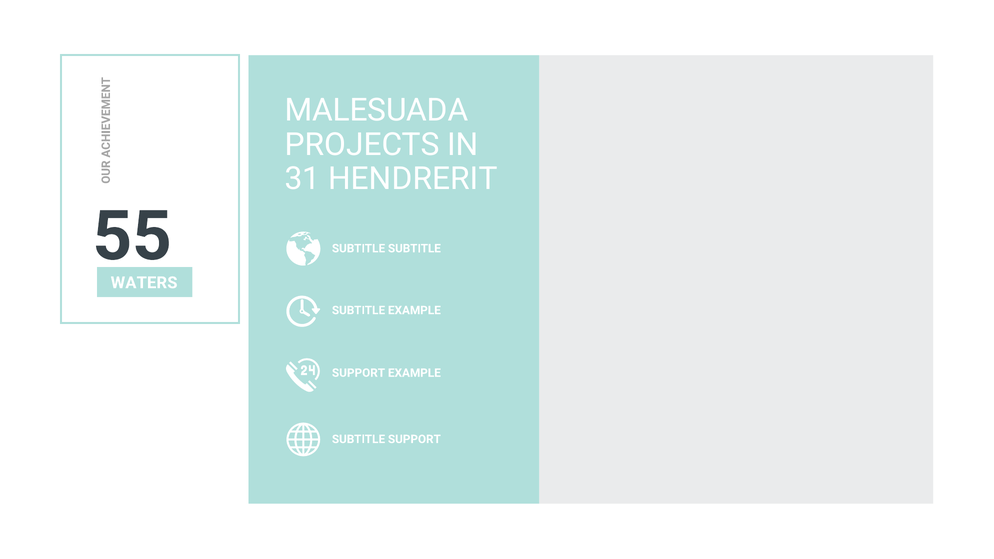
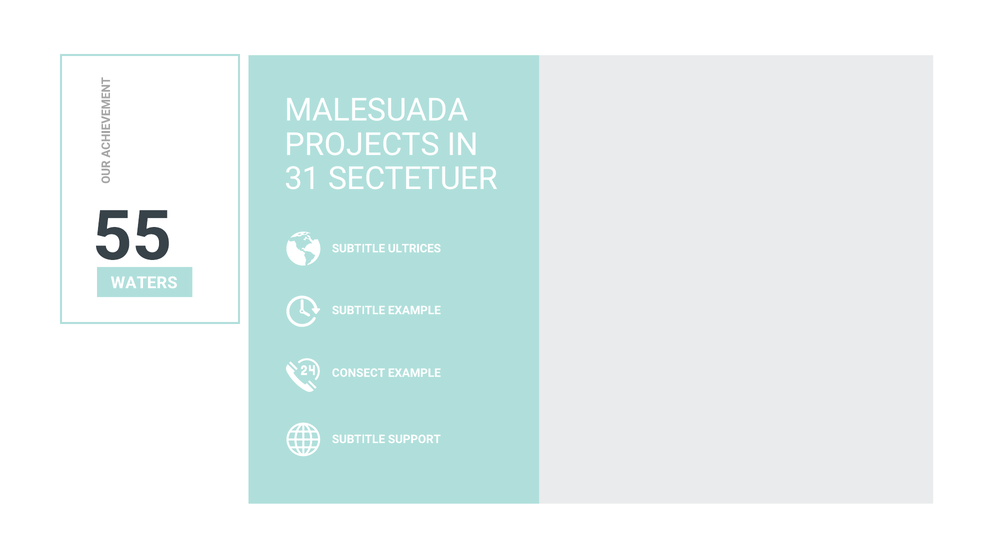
HENDRERIT: HENDRERIT -> SECTETUER
SUBTITLE at (414, 248): SUBTITLE -> ULTRICES
SUPPORT at (359, 373): SUPPORT -> CONSECT
